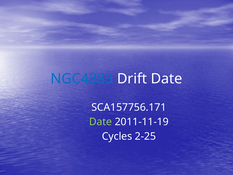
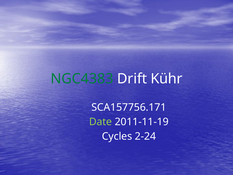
NGC4383 colour: blue -> green
Drift Date: Date -> Kühr
2-25: 2-25 -> 2-24
